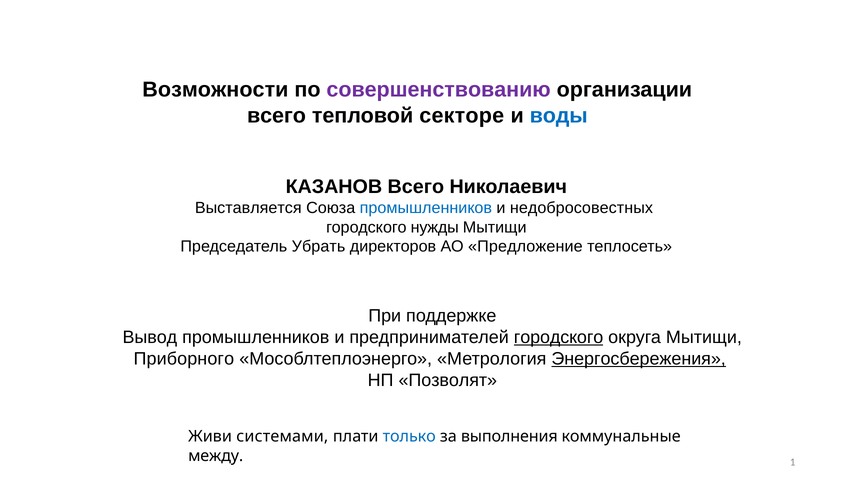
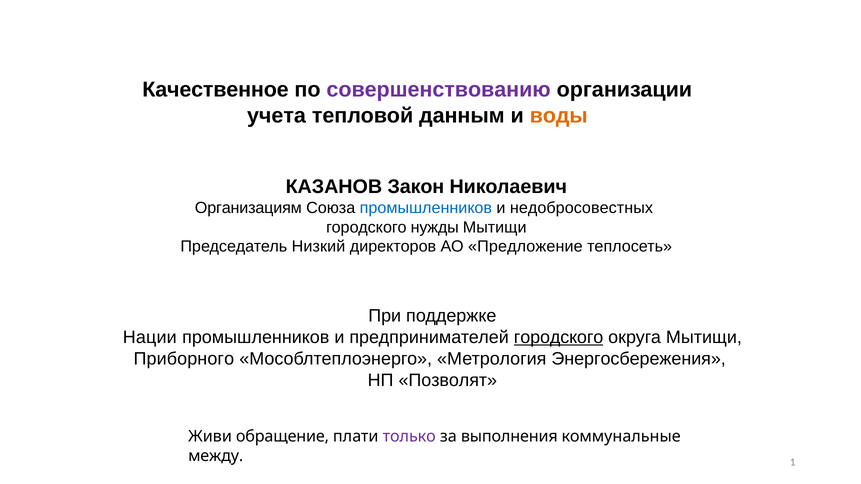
Возможности: Возможности -> Качественное
всего at (276, 116): всего -> учета
секторе: секторе -> данным
воды colour: blue -> orange
КАЗАНОВ Всего: Всего -> Закон
Выставляется: Выставляется -> Организациям
Убрать: Убрать -> Низкий
Вывод: Вывод -> Нации
Энергосбережения underline: present -> none
системами: системами -> обращение
только colour: blue -> purple
